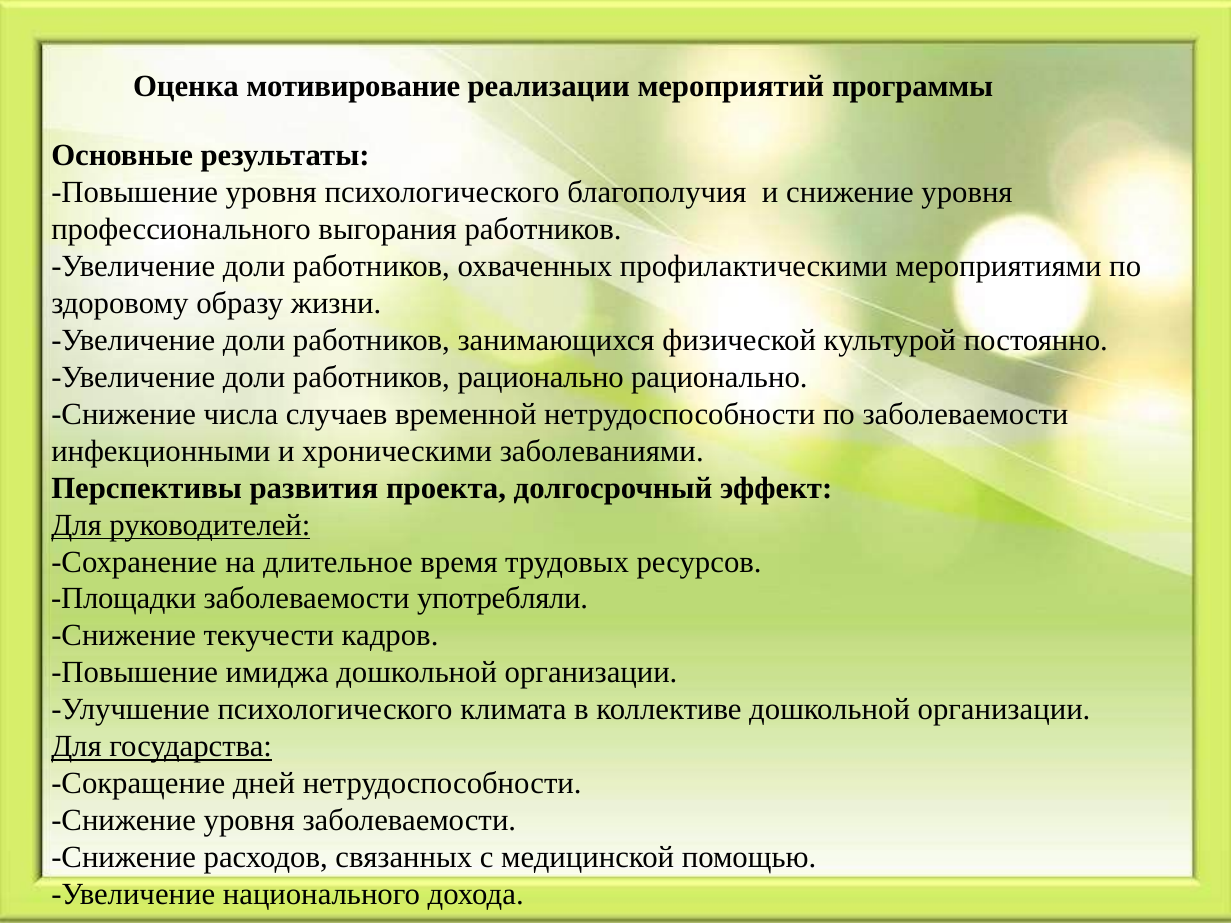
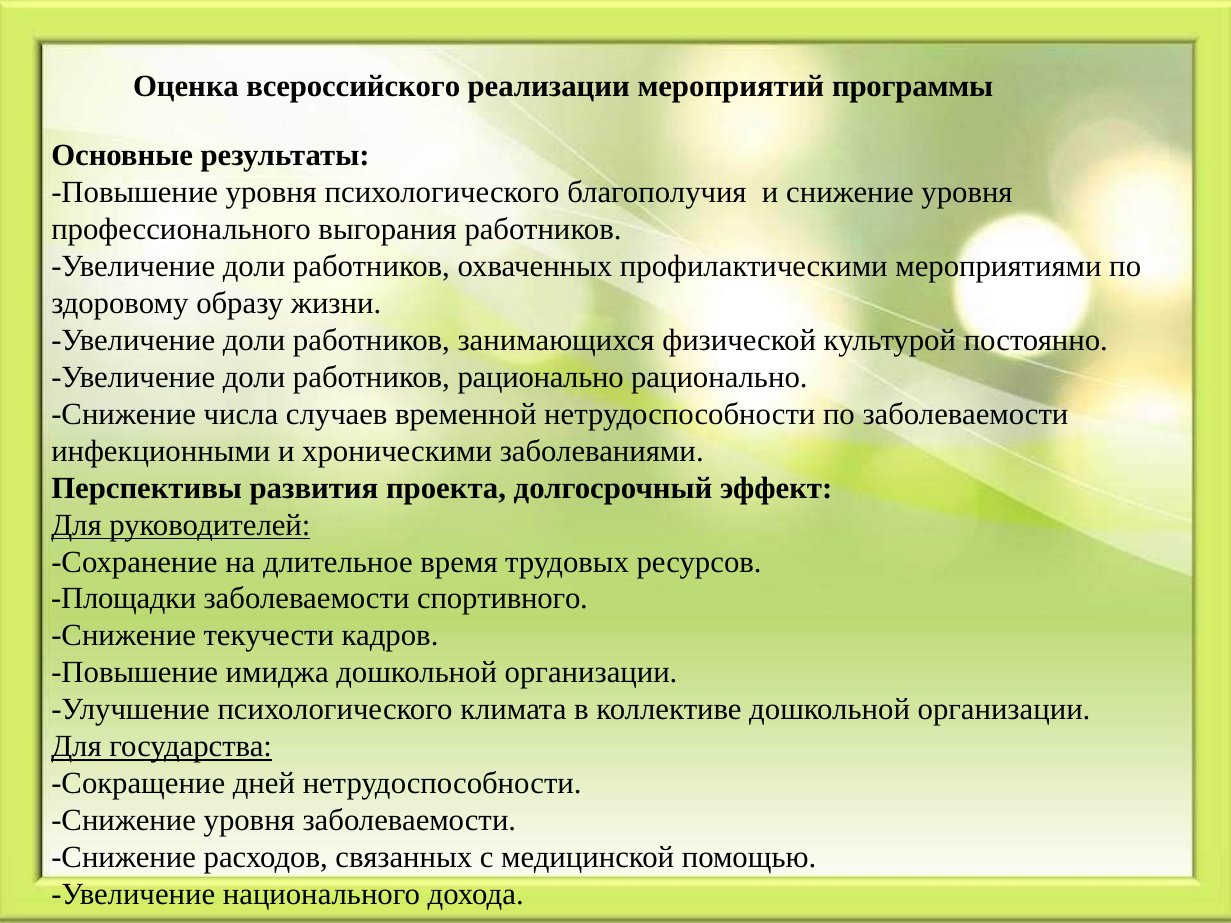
мотивирование: мотивирование -> всероссийского
употребляли: употребляли -> спортивного
